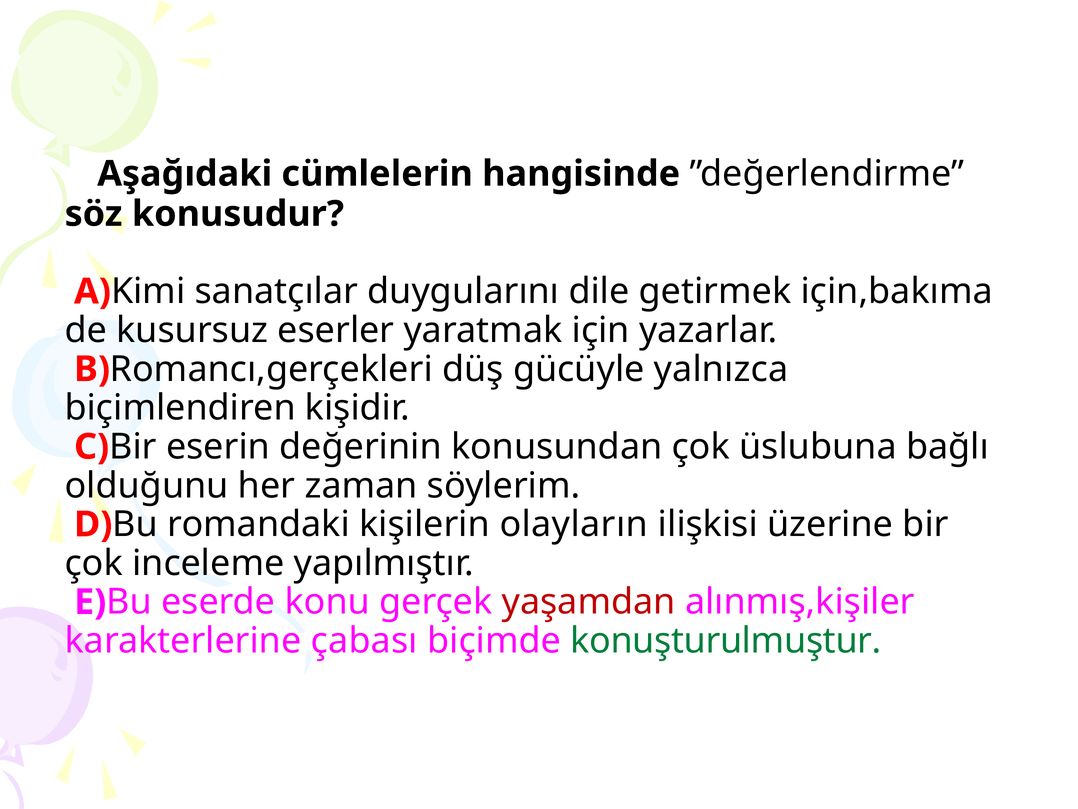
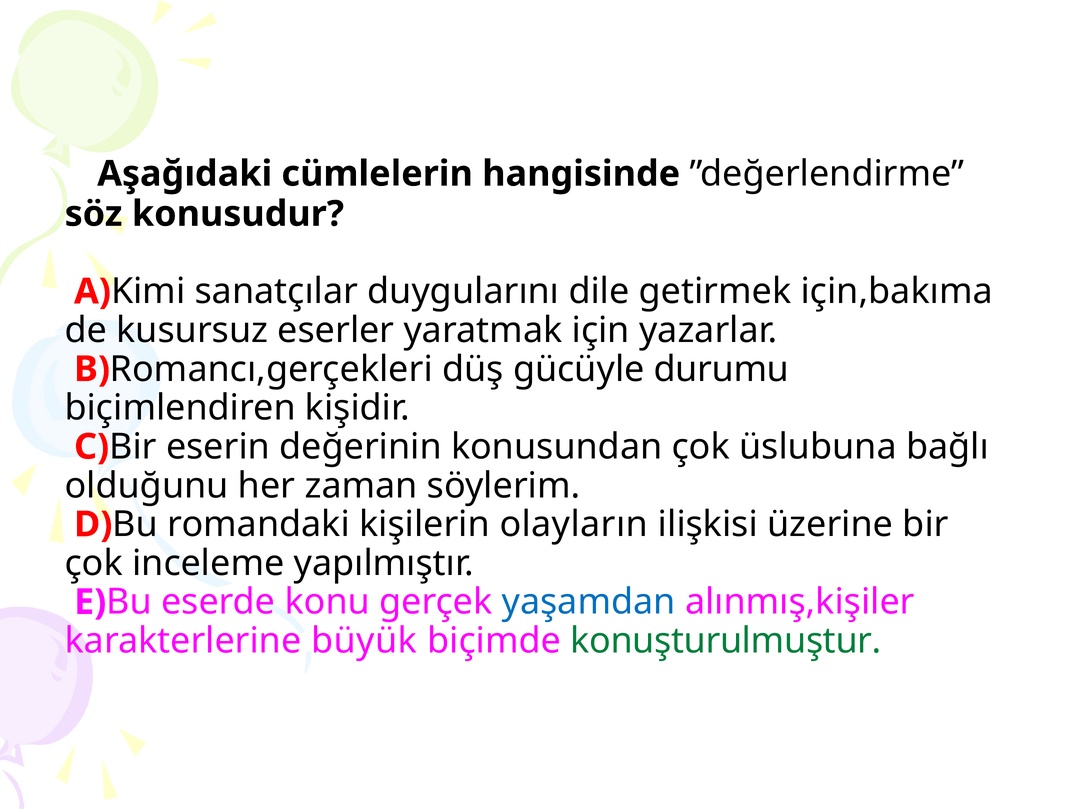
yalnızca: yalnızca -> durumu
yaşamdan colour: red -> blue
çabası: çabası -> büyük
